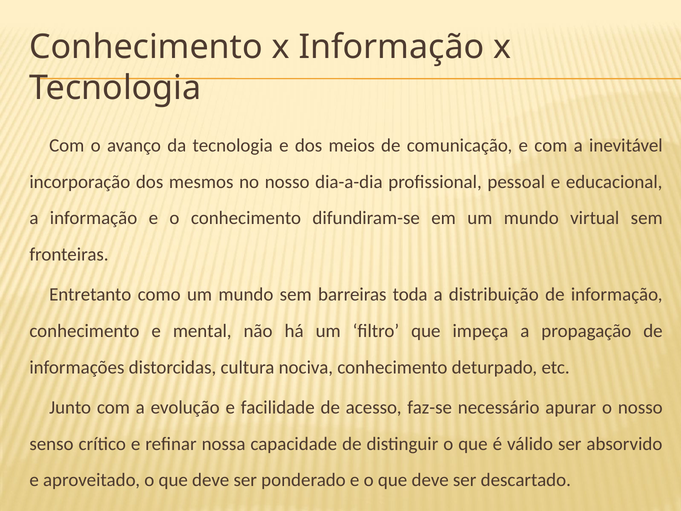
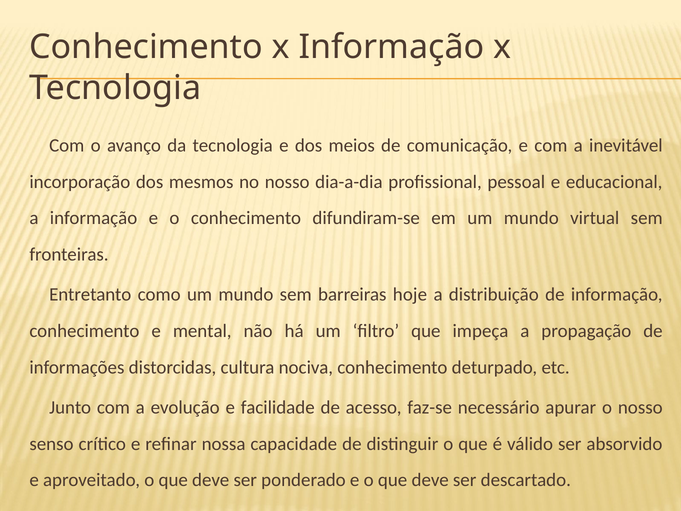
toda: toda -> hoje
